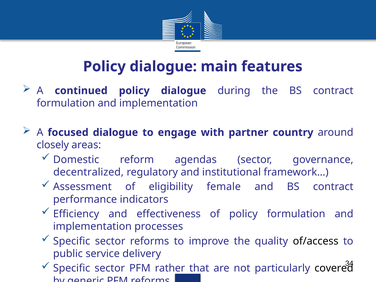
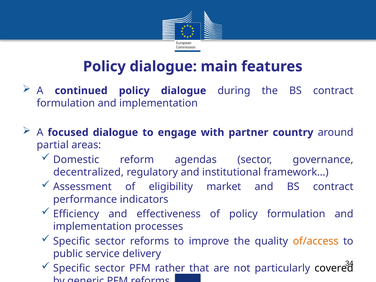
closely: closely -> partial
female: female -> market
of/access colour: black -> orange
